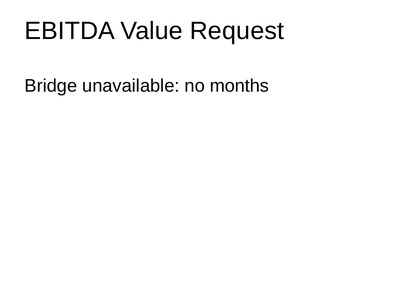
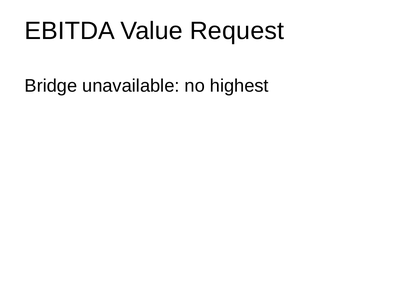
months: months -> highest
